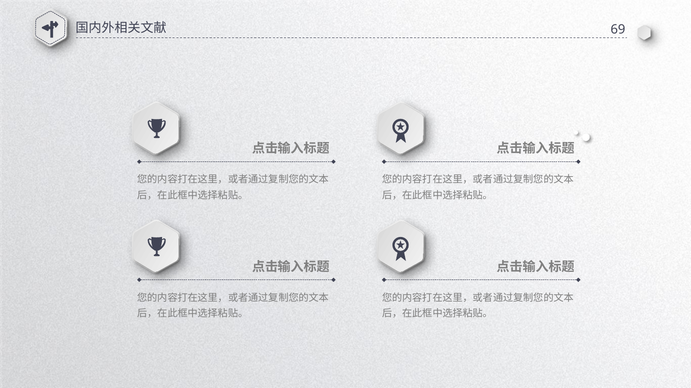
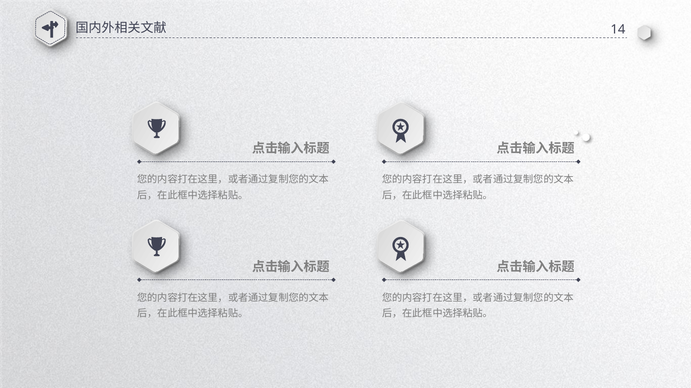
69: 69 -> 14
